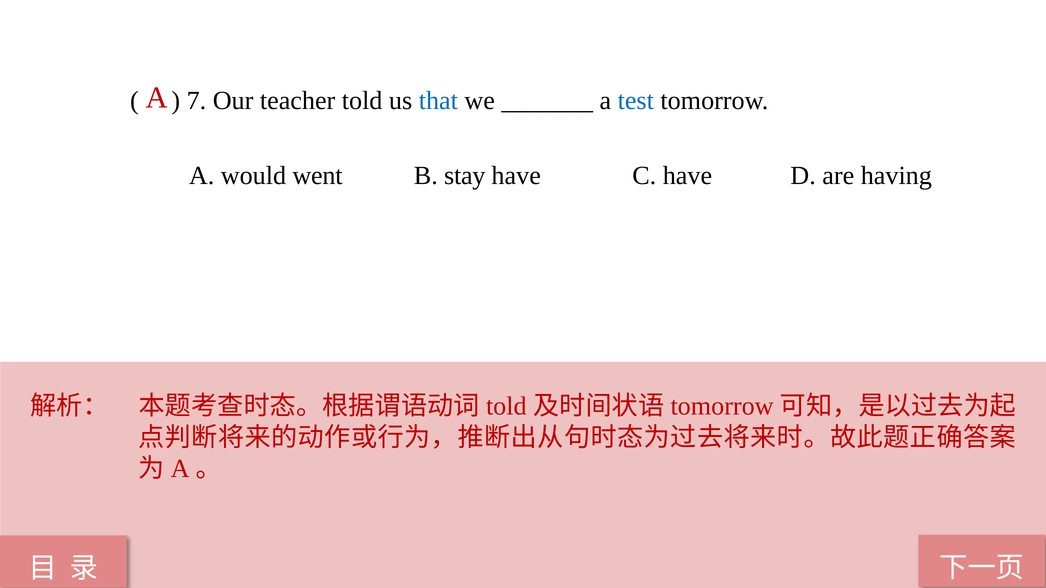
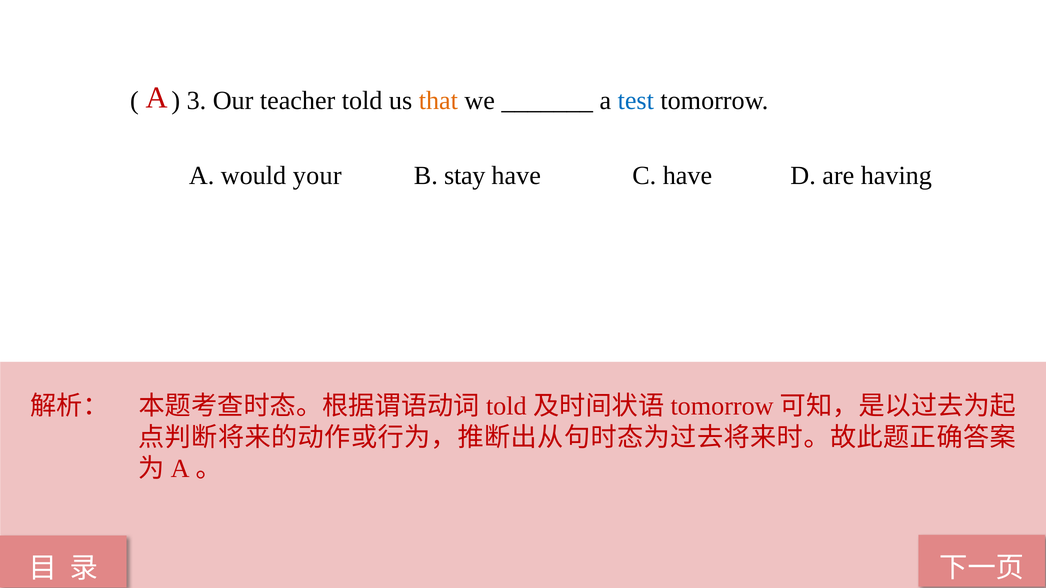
7: 7 -> 3
that colour: blue -> orange
went: went -> your
